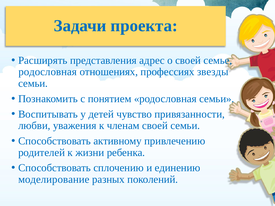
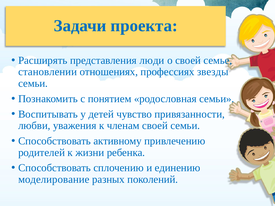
адрес: адрес -> люди
родословная at (48, 72): родословная -> становлении
